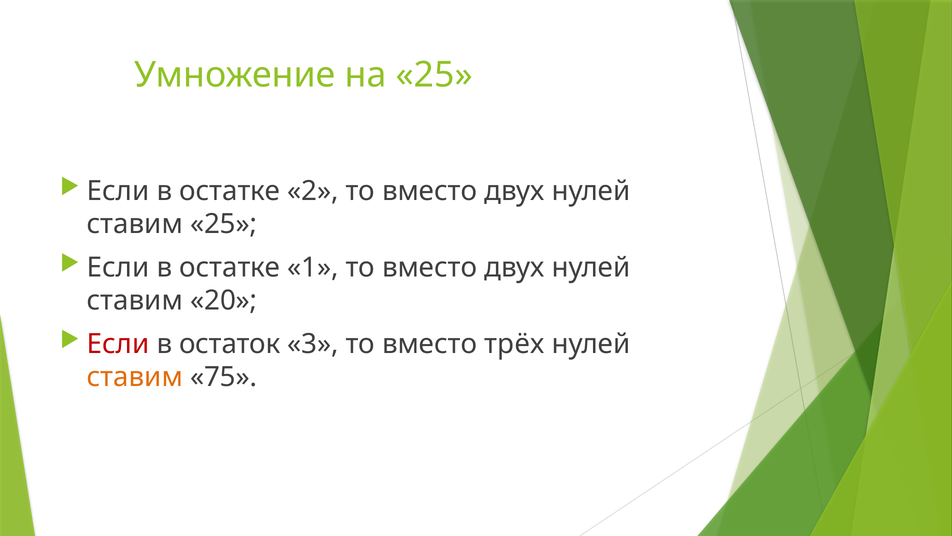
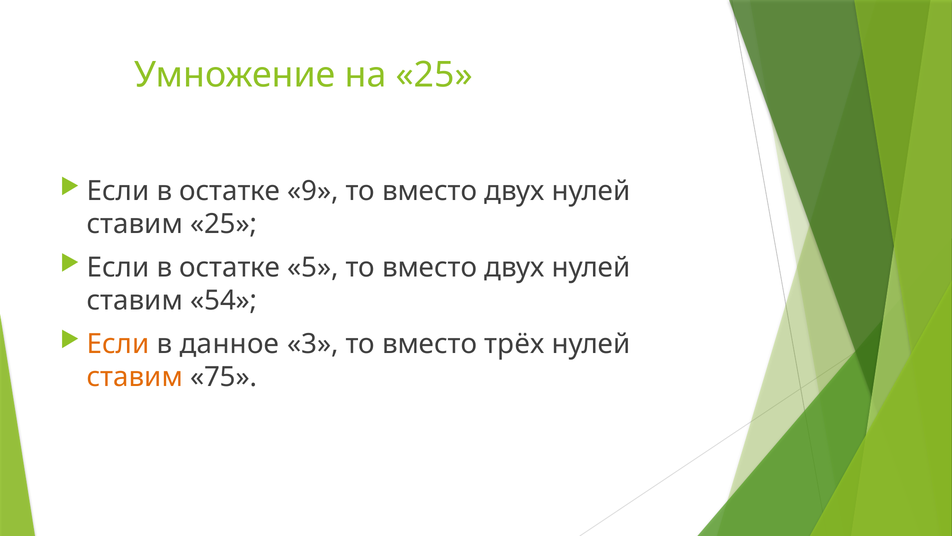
2: 2 -> 9
1: 1 -> 5
20: 20 -> 54
Если at (118, 344) colour: red -> orange
остаток: остаток -> данное
